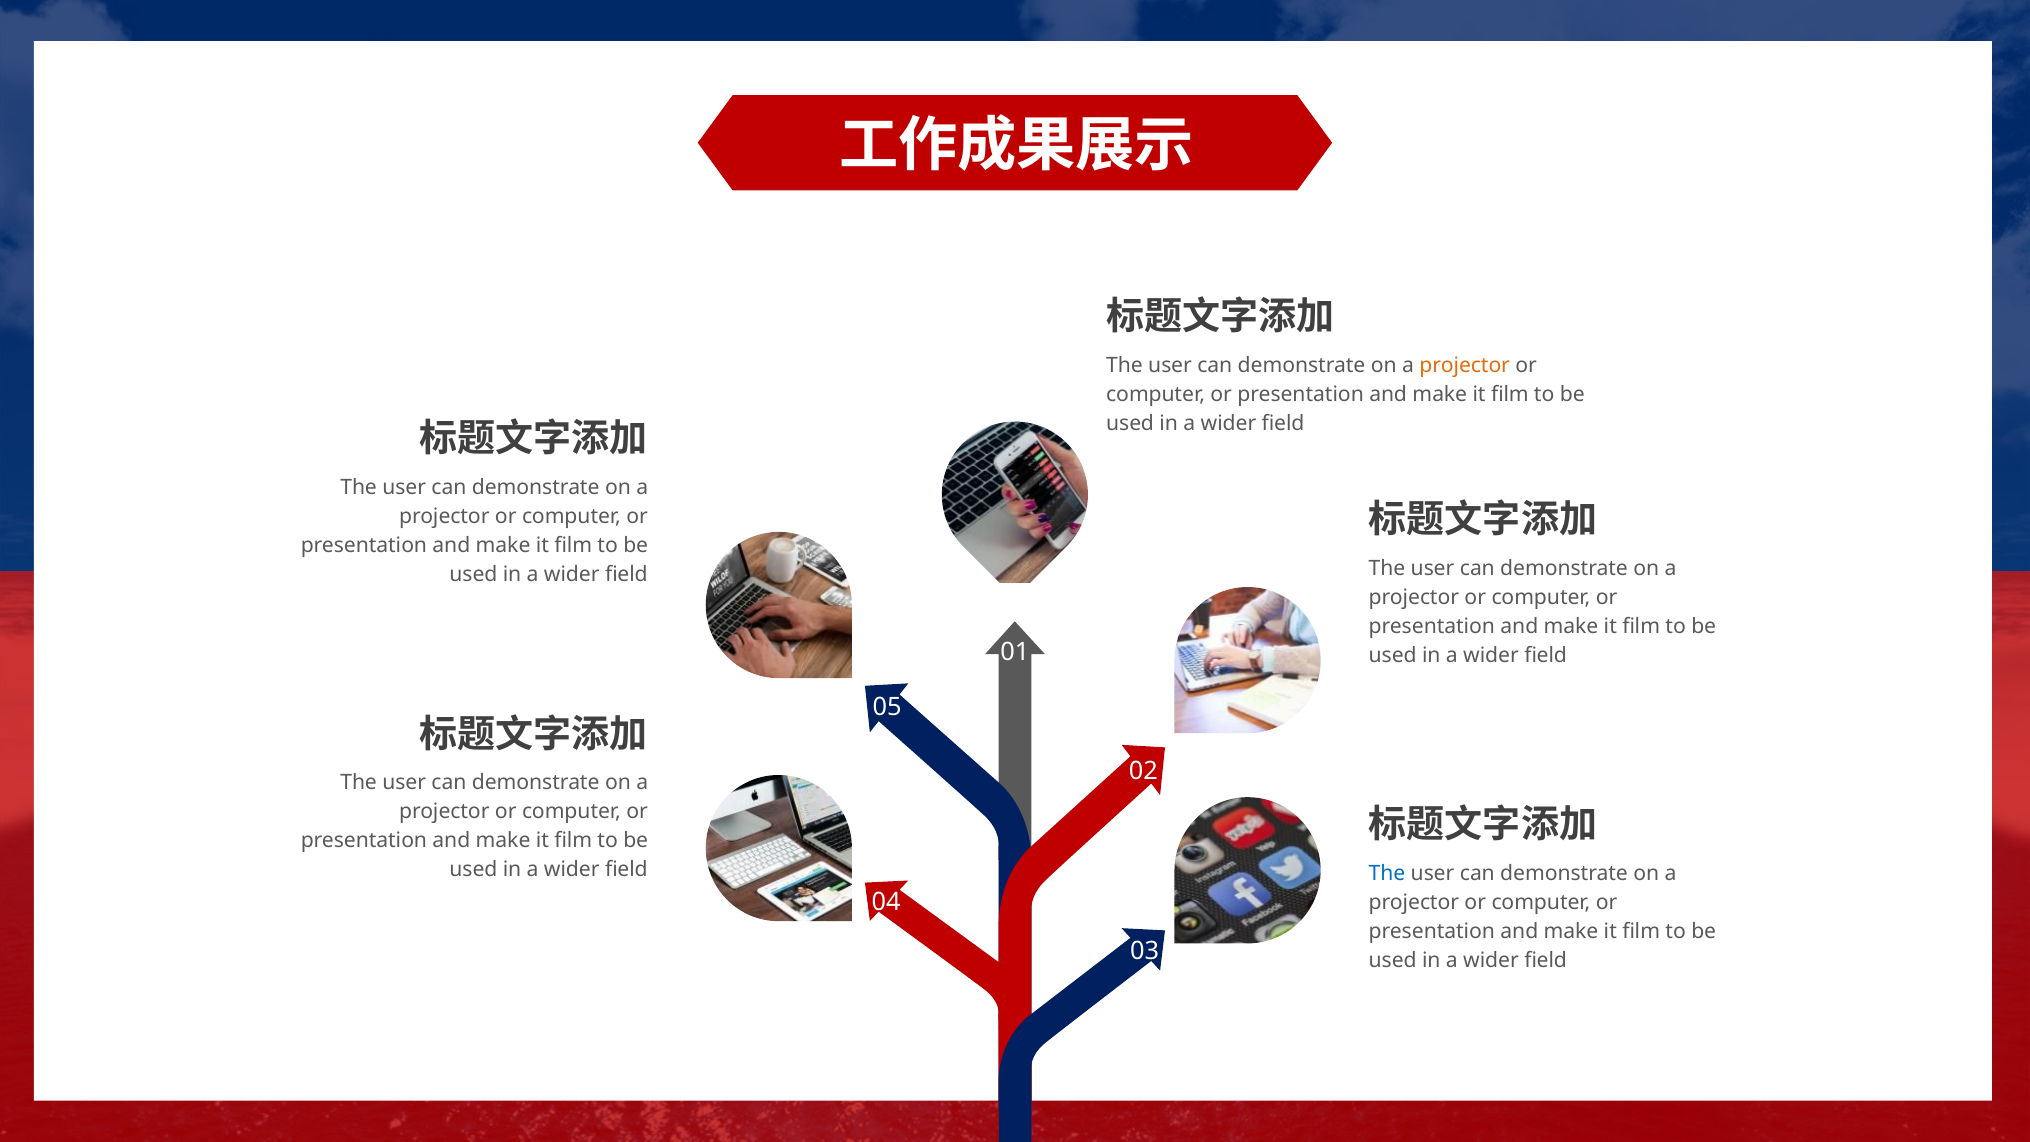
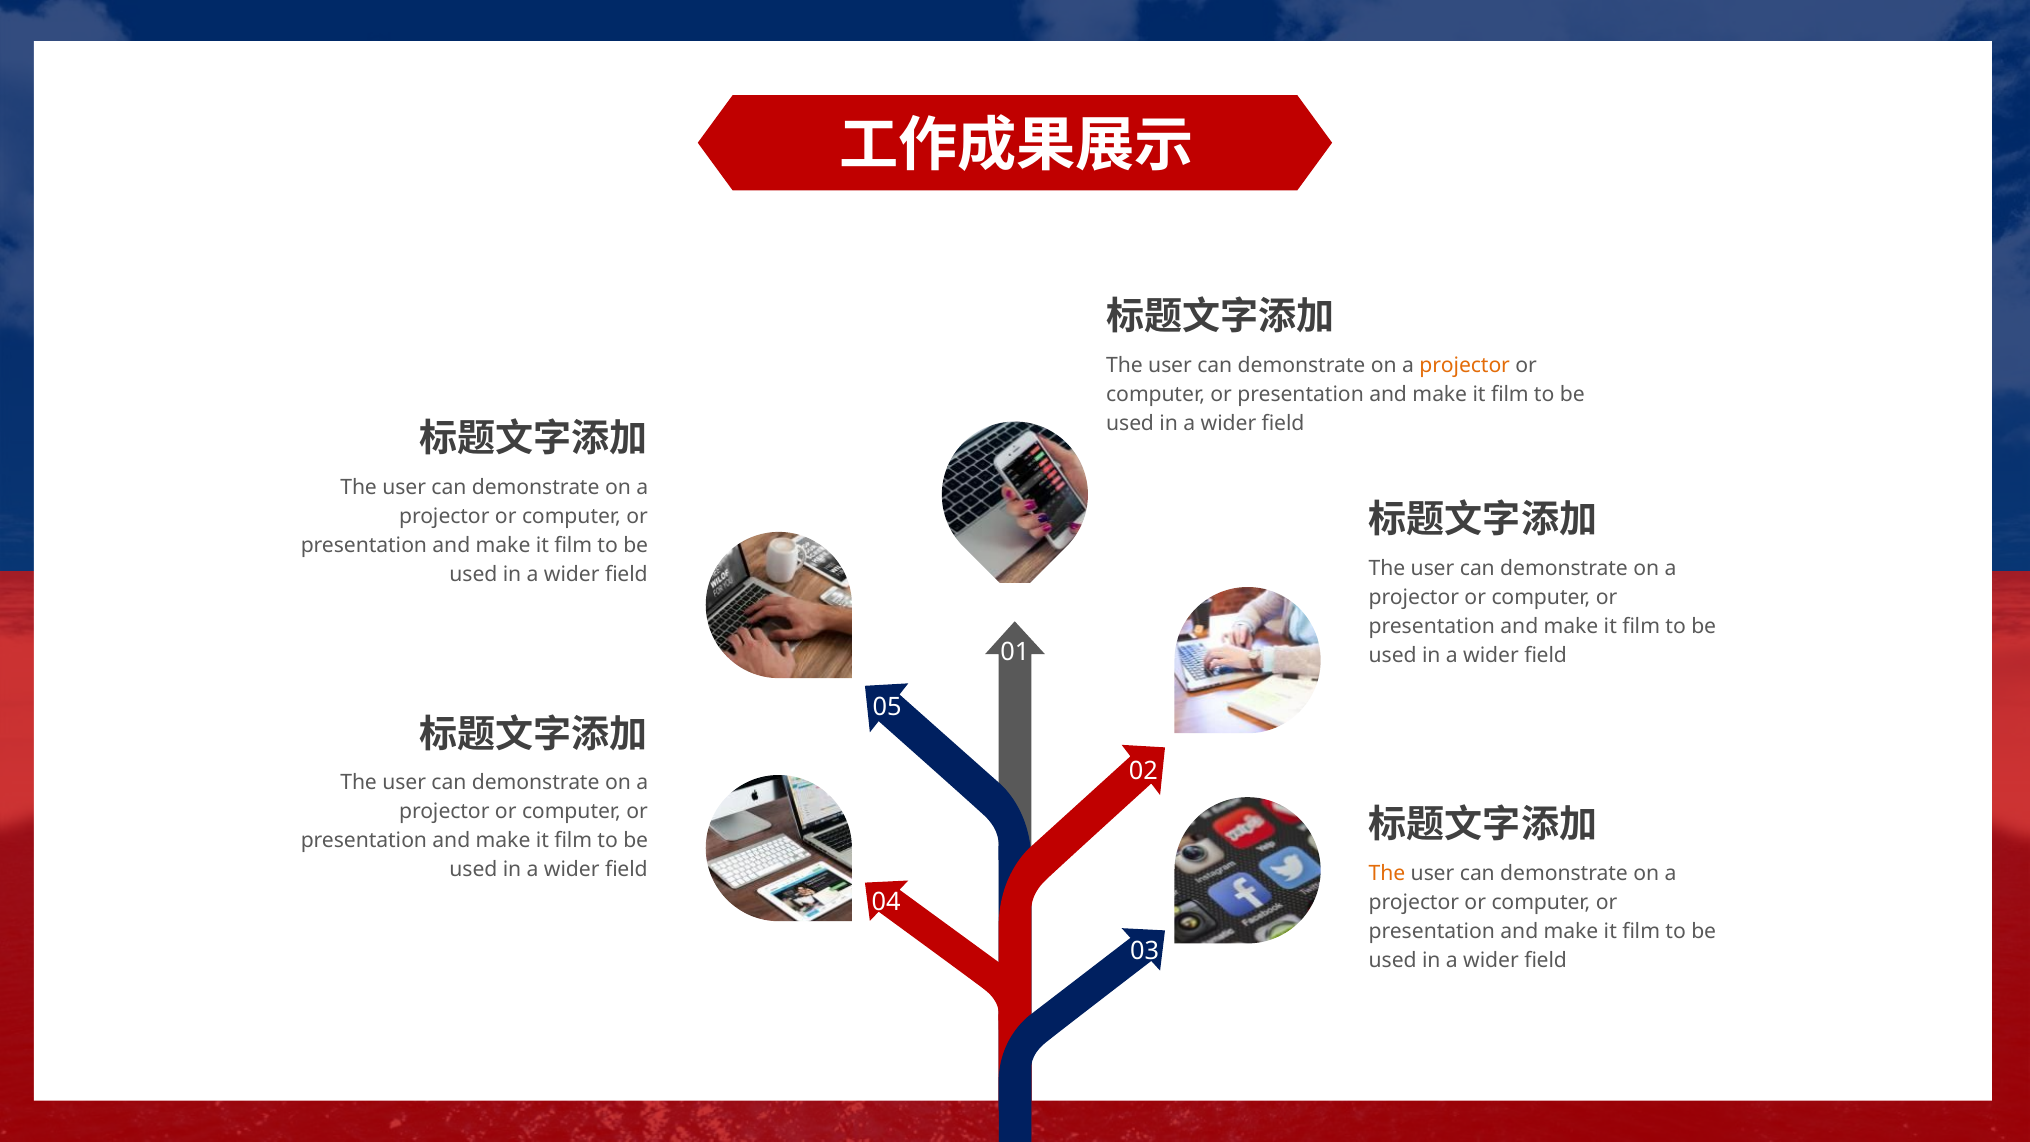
The at (1387, 874) colour: blue -> orange
